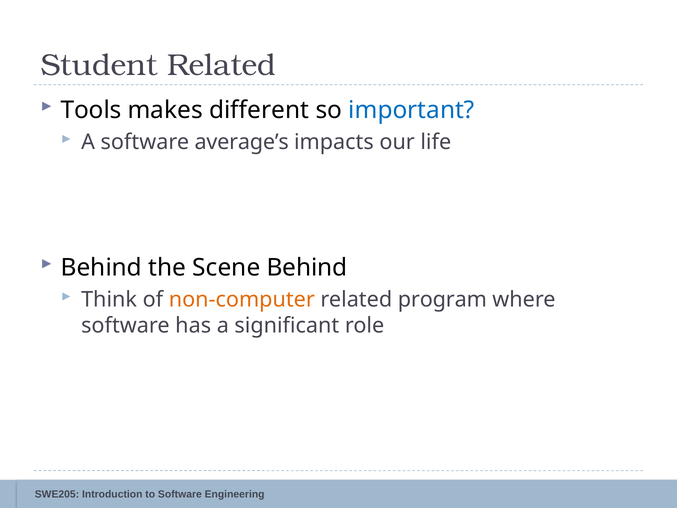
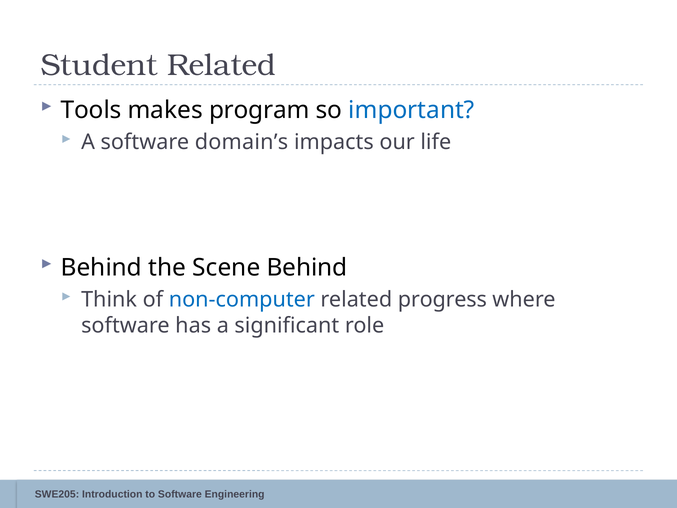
different: different -> program
average’s: average’s -> domain’s
non-computer colour: orange -> blue
program: program -> progress
